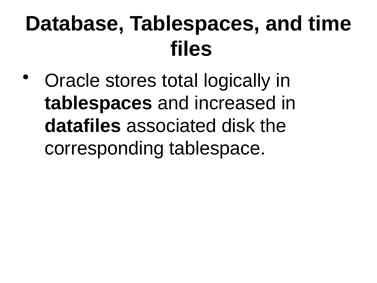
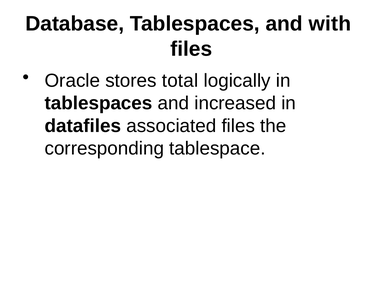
time: time -> with
associated disk: disk -> files
